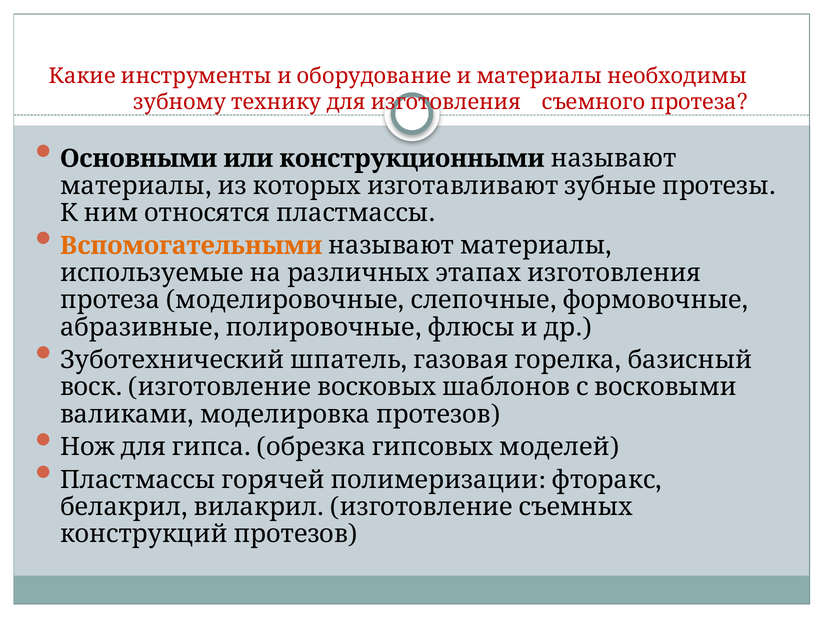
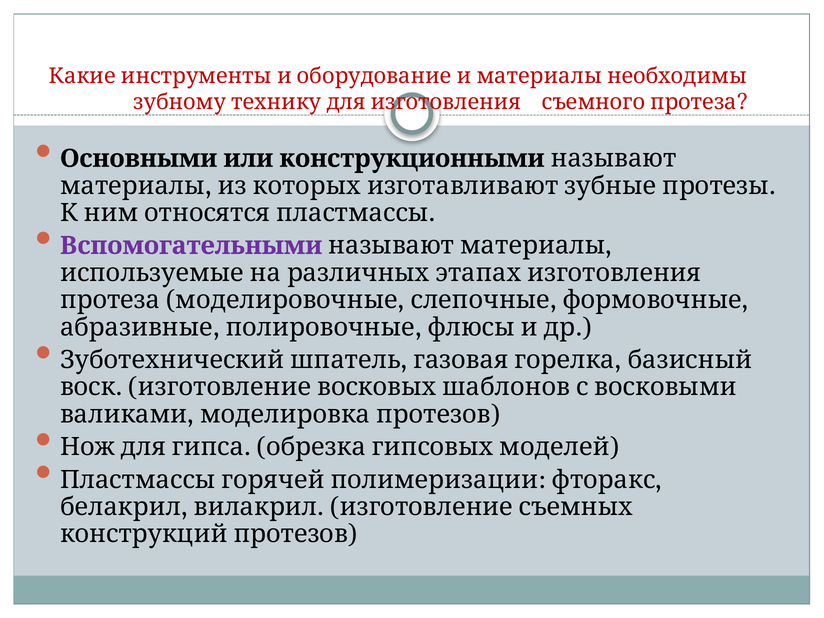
Вспомогательными colour: orange -> purple
